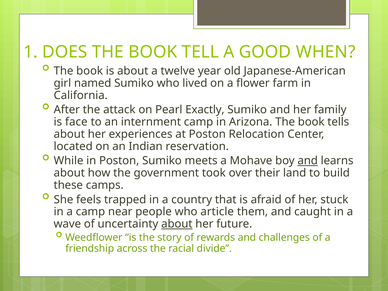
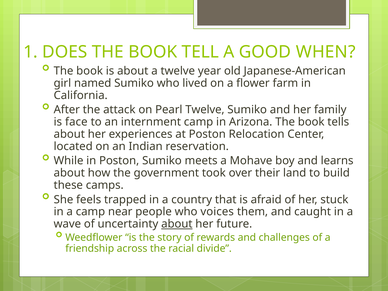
Pearl Exactly: Exactly -> Twelve
and at (308, 161) underline: present -> none
article: article -> voices
